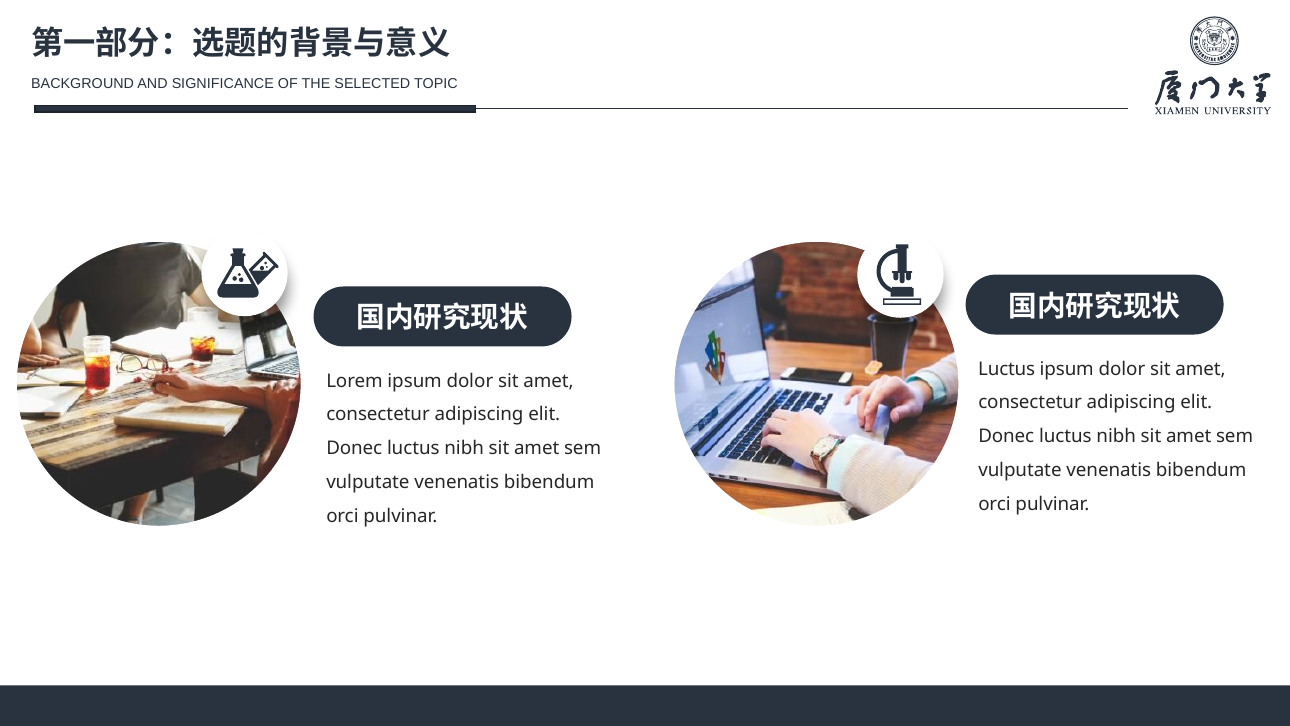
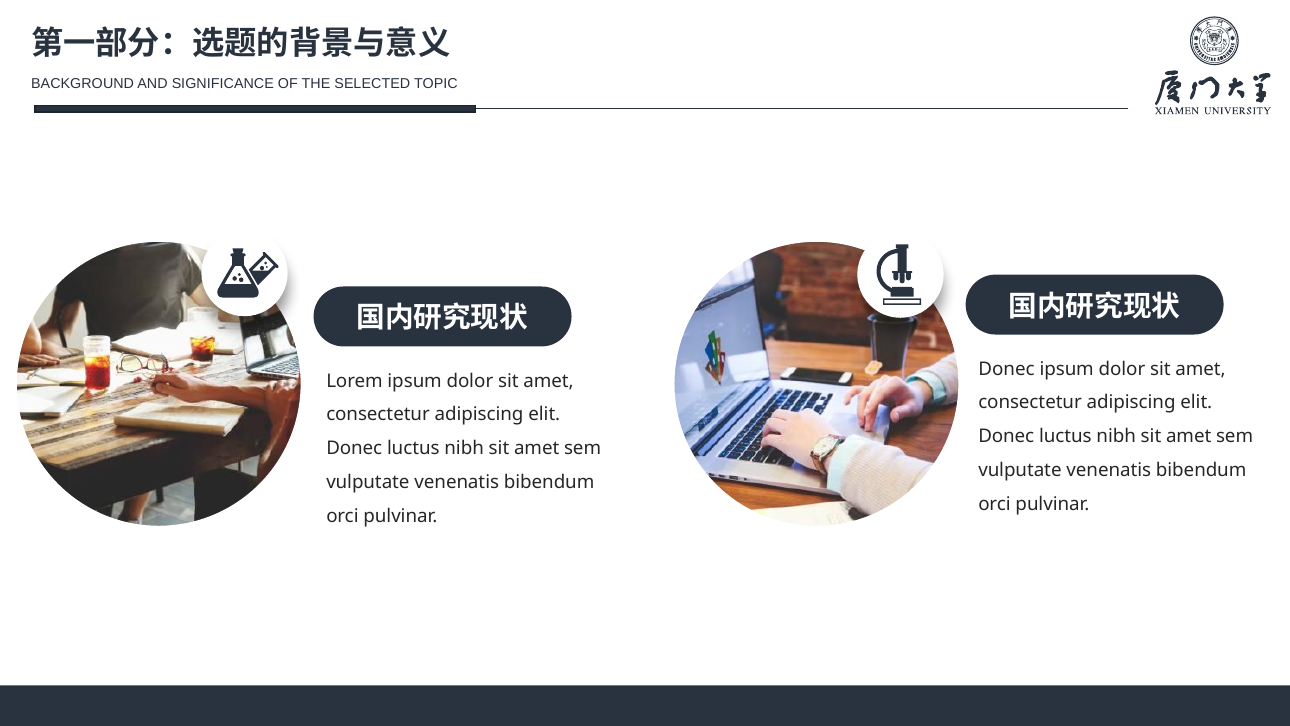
Luctus at (1007, 369): Luctus -> Donec
